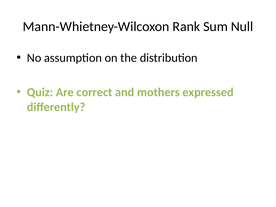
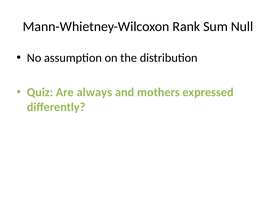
correct: correct -> always
